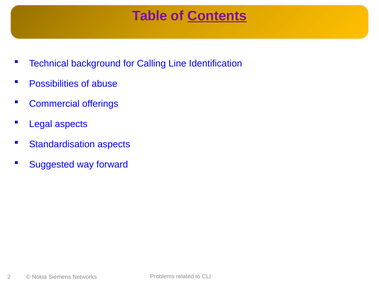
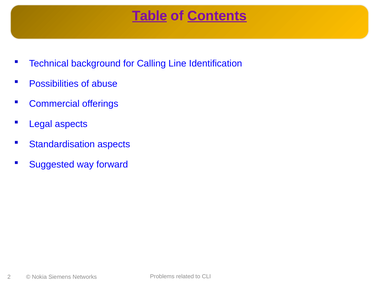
Table underline: none -> present
